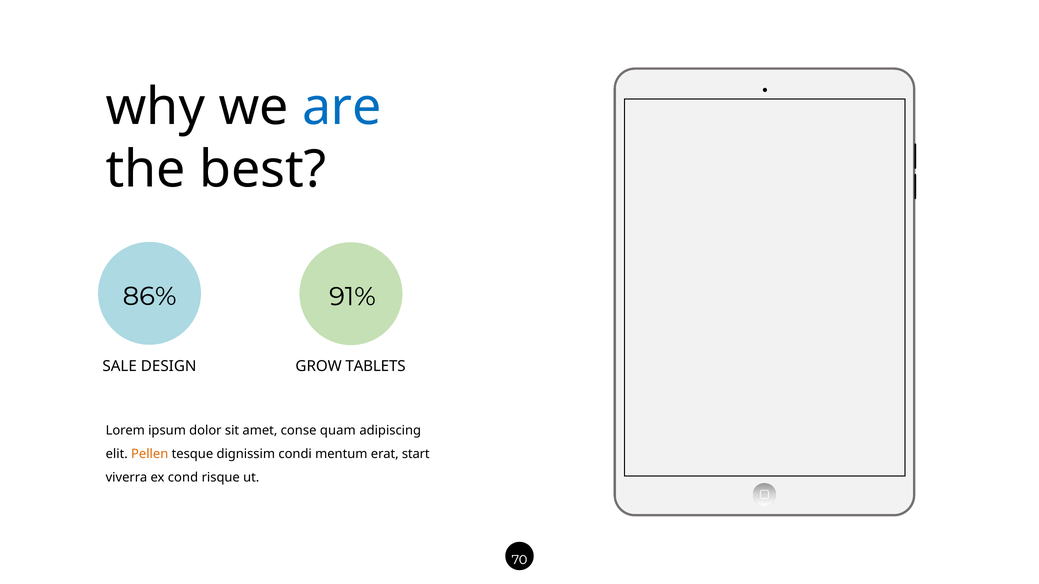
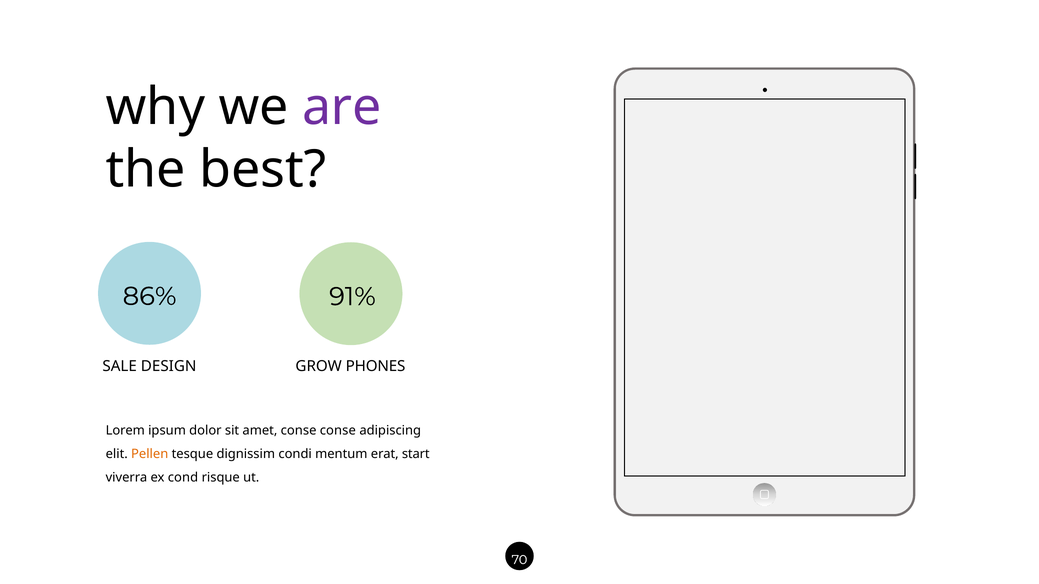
are colour: blue -> purple
TABLETS: TABLETS -> PHONES
conse quam: quam -> conse
